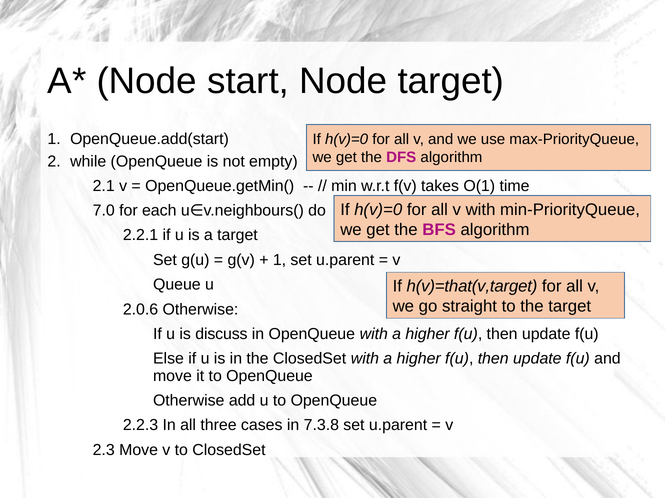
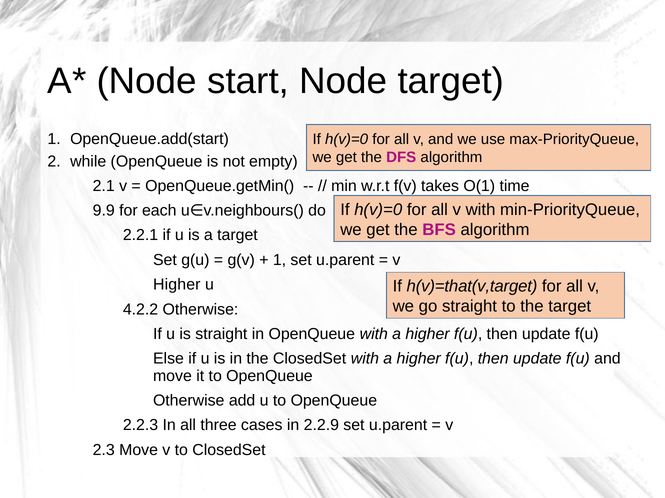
7.0: 7.0 -> 9.9
Queue at (177, 285): Queue -> Higher
2.0.6: 2.0.6 -> 4.2.2
is discuss: discuss -> straight
7.3.8: 7.3.8 -> 2.2.9
